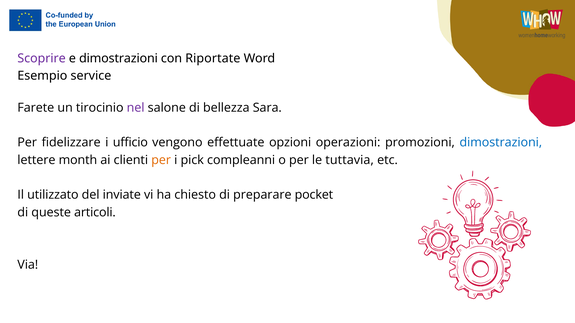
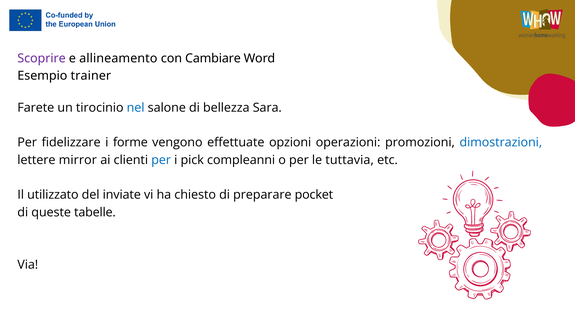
e dimostrazioni: dimostrazioni -> allineamento
Riportate: Riportate -> Cambiare
service: service -> trainer
nel colour: purple -> blue
ufficio: ufficio -> forme
month: month -> mirror
per at (161, 160) colour: orange -> blue
articoli: articoli -> tabelle
